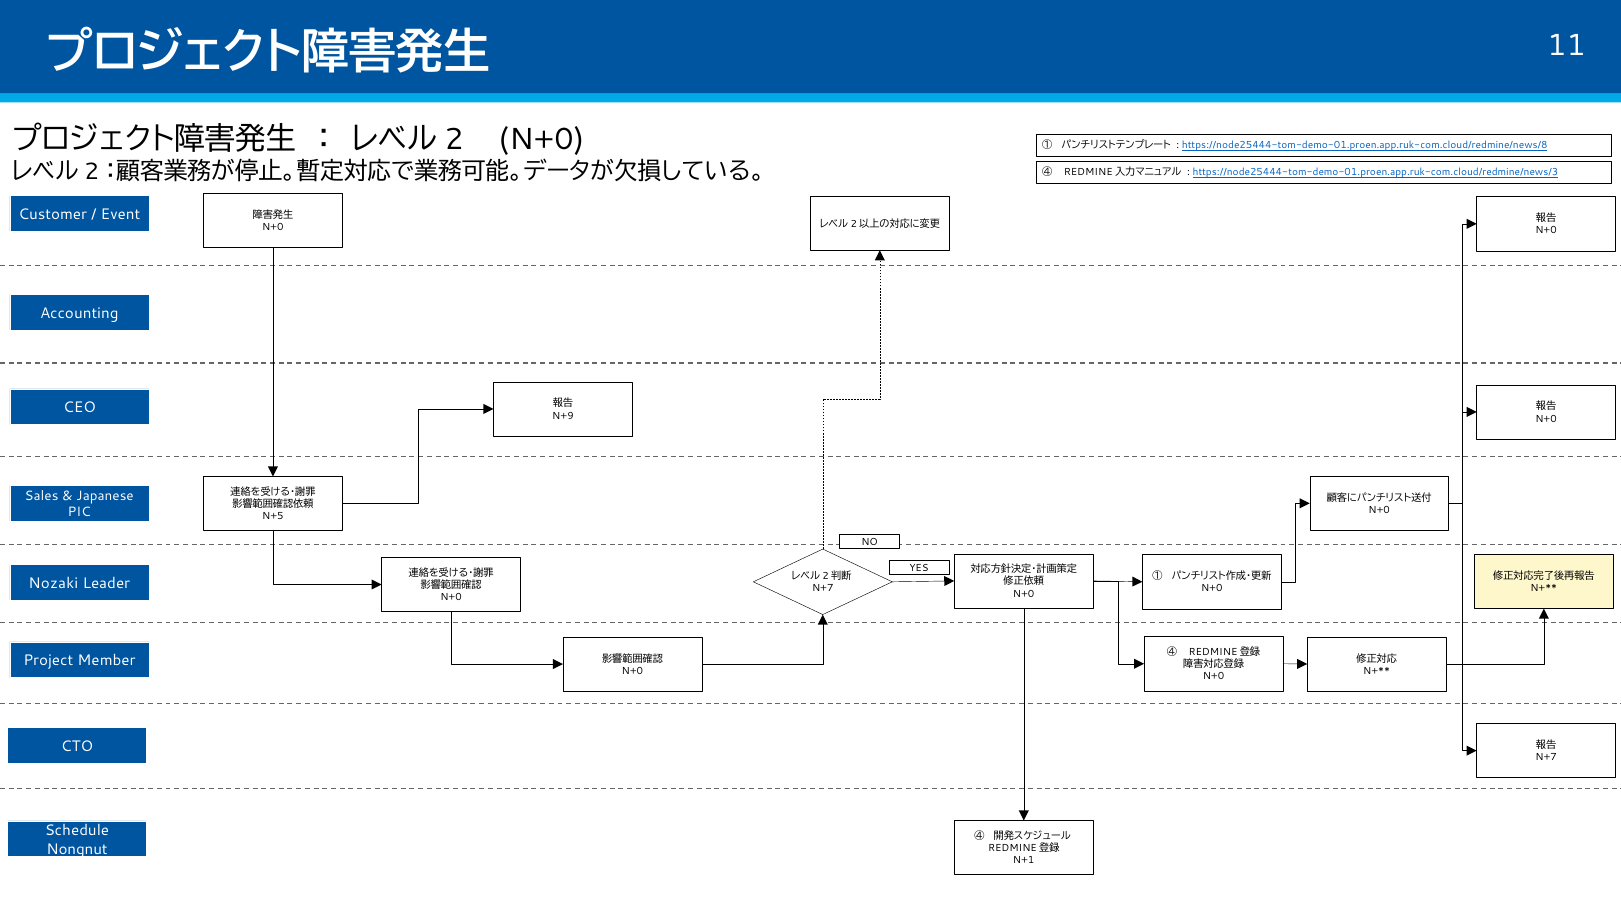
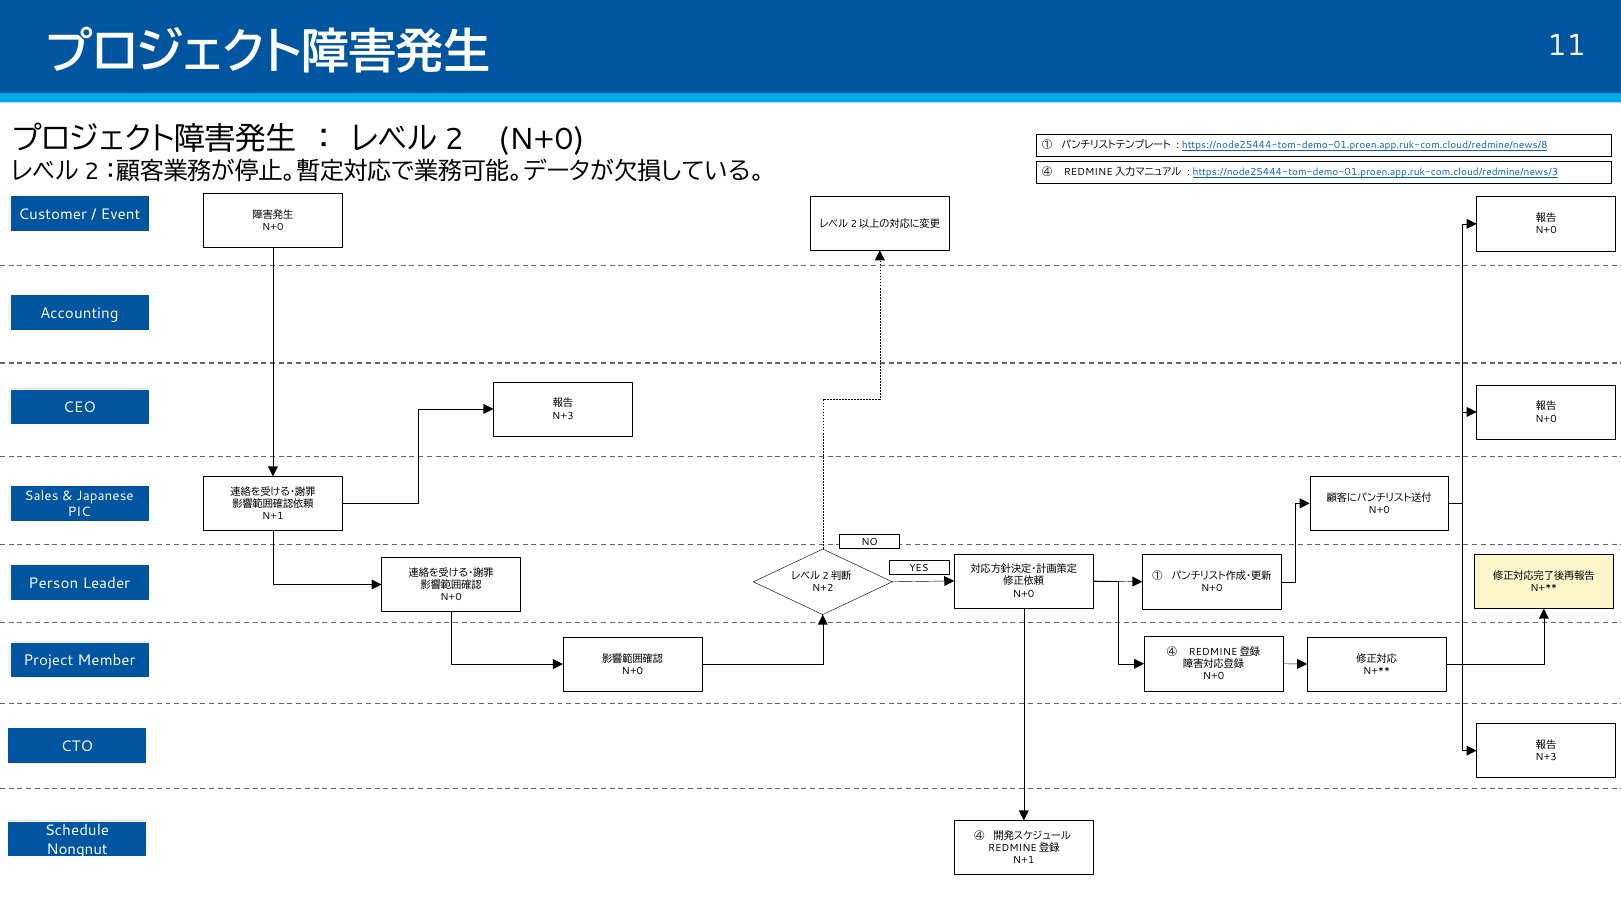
N+9 at (563, 416): N+9 -> N+3
N+5 at (273, 516): N+5 -> N+1
Nozaki: Nozaki -> Person
N+7 at (823, 588): N+7 -> N+2
N+7 at (1546, 757): N+7 -> N+3
